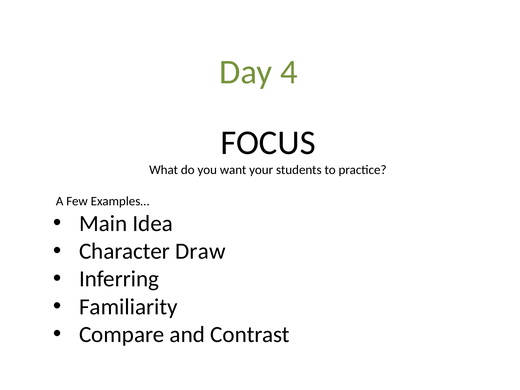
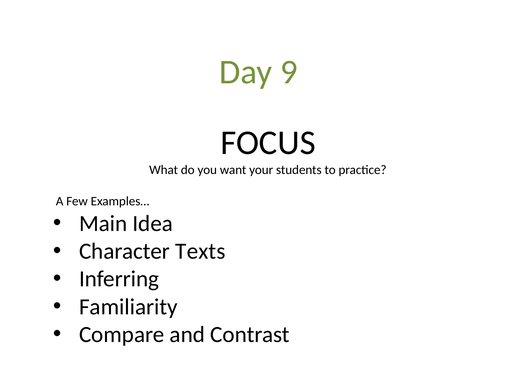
4: 4 -> 9
Draw: Draw -> Texts
